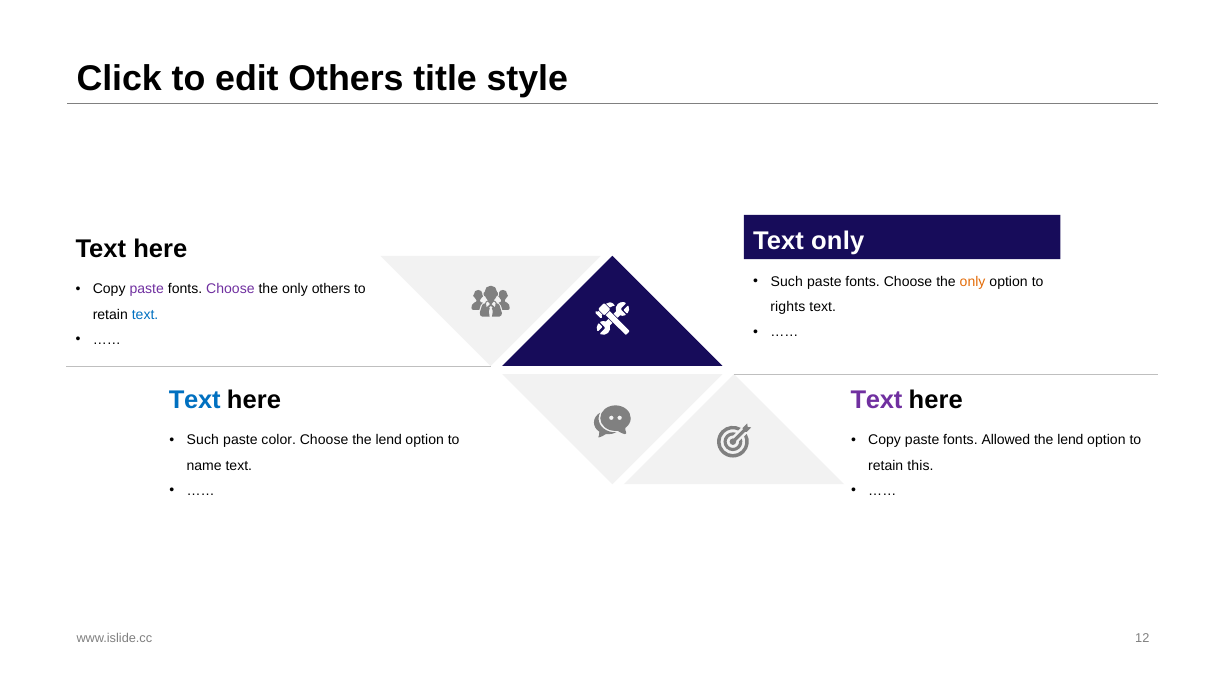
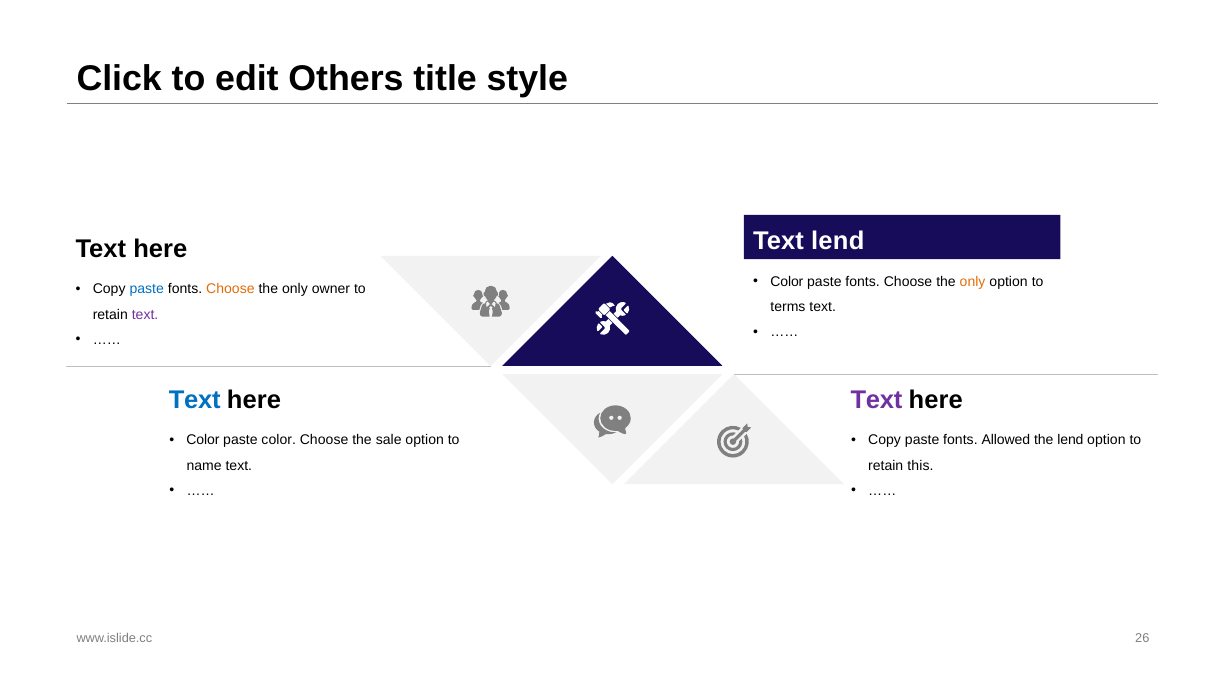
Text only: only -> lend
Such at (787, 282): Such -> Color
paste at (147, 290) colour: purple -> blue
Choose at (230, 290) colour: purple -> orange
only others: others -> owner
rights: rights -> terms
text at (145, 315) colour: blue -> purple
Such at (203, 441): Such -> Color
Choose the lend: lend -> sale
12: 12 -> 26
